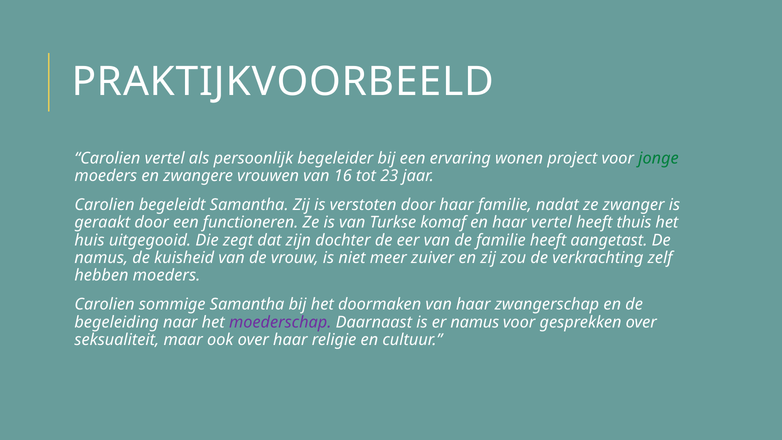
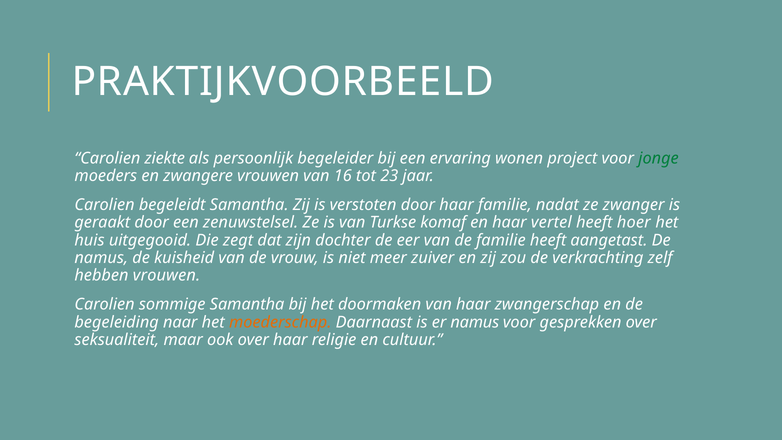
Carolien vertel: vertel -> ziekte
functioneren: functioneren -> zenuwstelsel
thuis: thuis -> hoer
hebben moeders: moeders -> vrouwen
moederschap colour: purple -> orange
